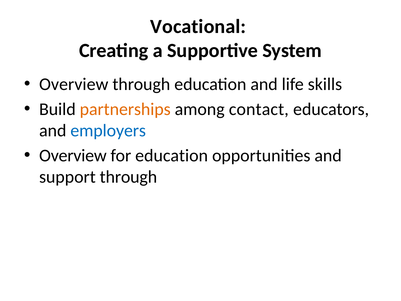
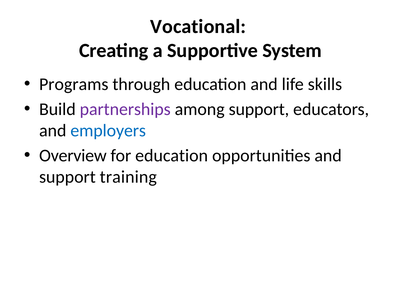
Overview at (74, 84): Overview -> Programs
partnerships colour: orange -> purple
among contact: contact -> support
support through: through -> training
